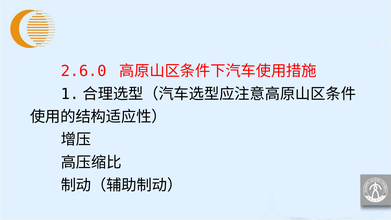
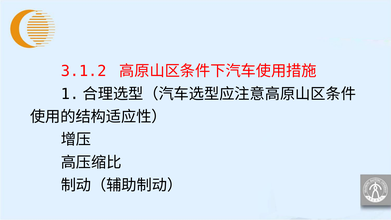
2.6.0: 2.6.0 -> 3.1.2
